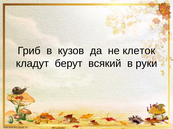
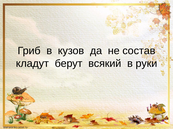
клеток: клеток -> состав
